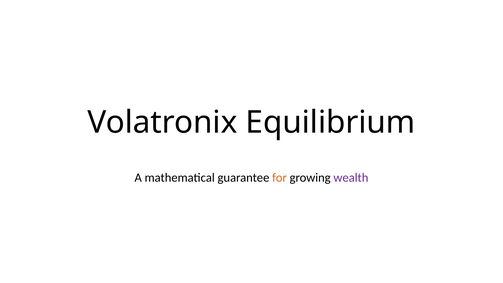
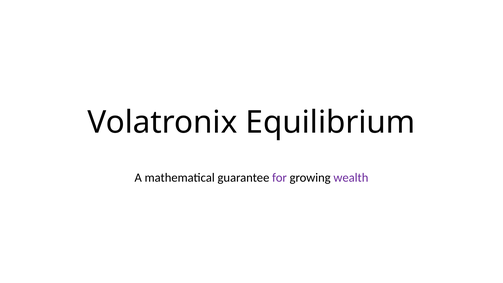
for colour: orange -> purple
